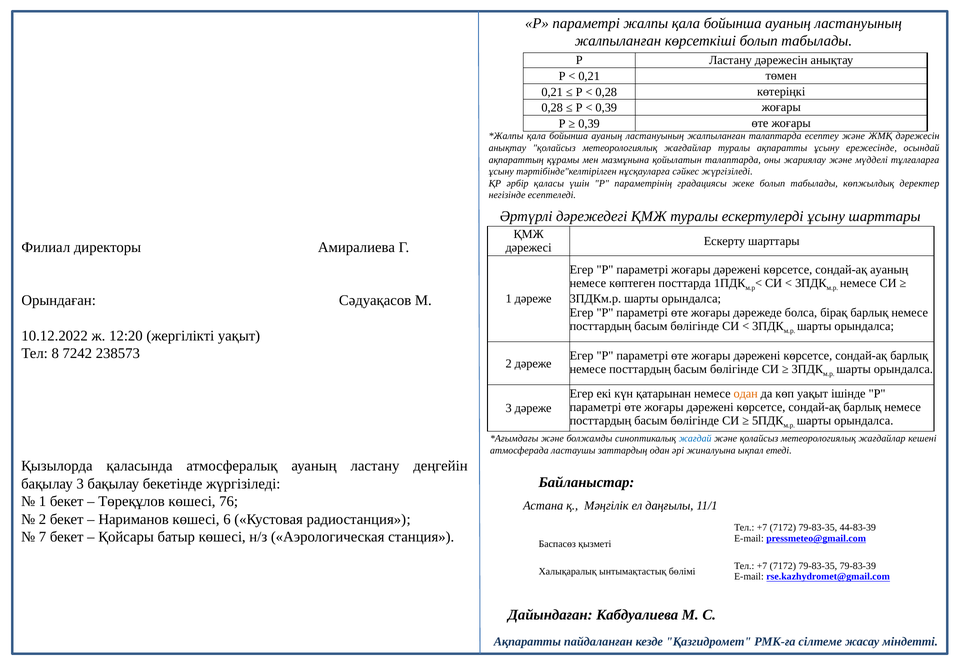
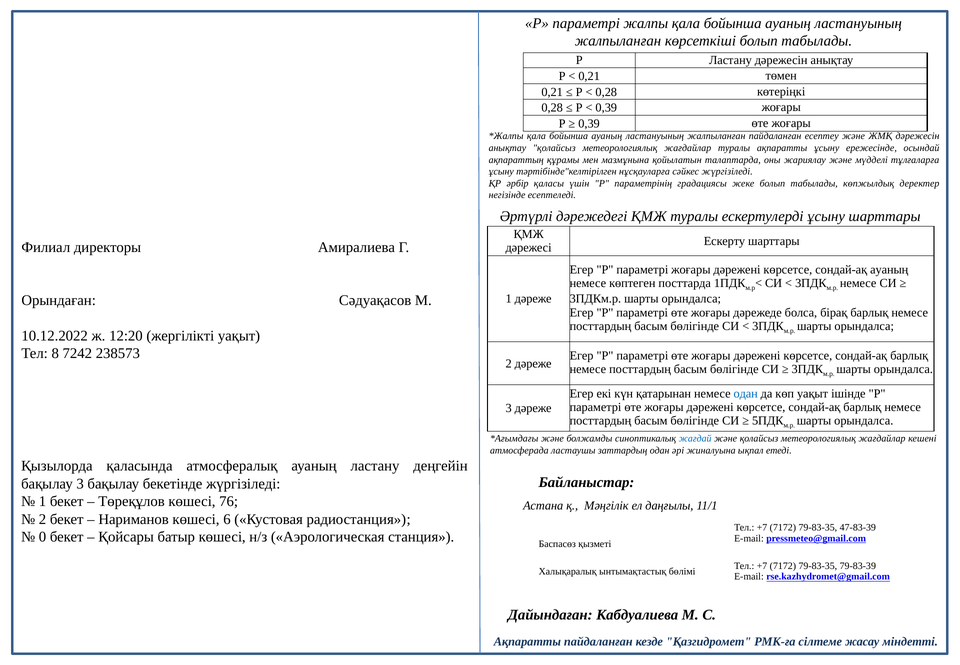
жалпыланған талаптарда: талаптарда -> пайдаланған
одан at (746, 393) colour: orange -> blue
44-83-39: 44-83-39 -> 47-83-39
7: 7 -> 0
